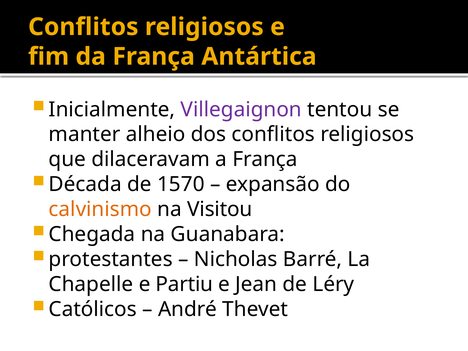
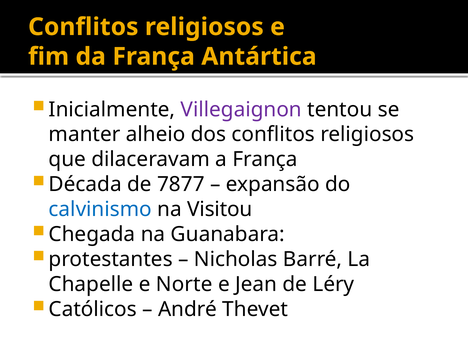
1570: 1570 -> 7877
calvinismo colour: orange -> blue
Partiu: Partiu -> Norte
